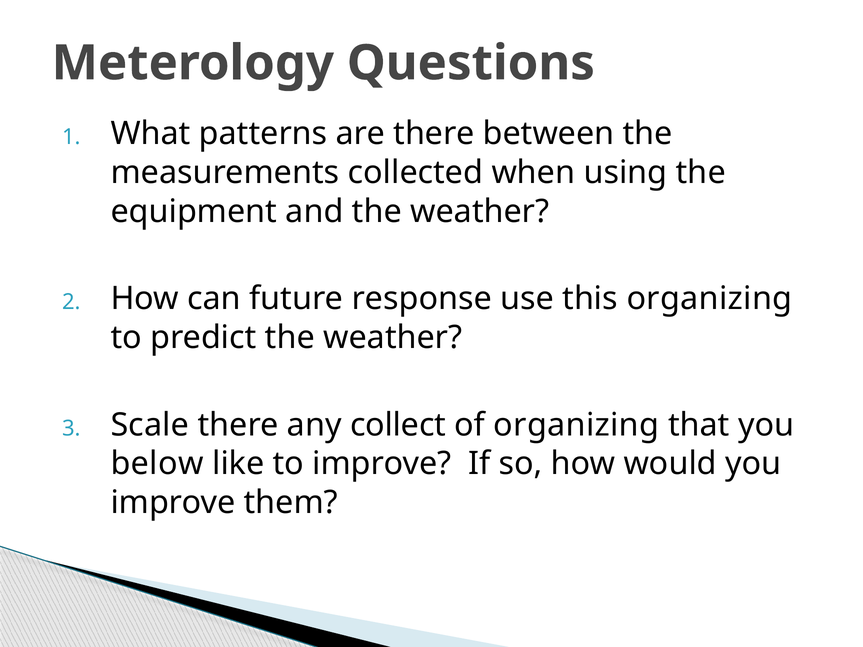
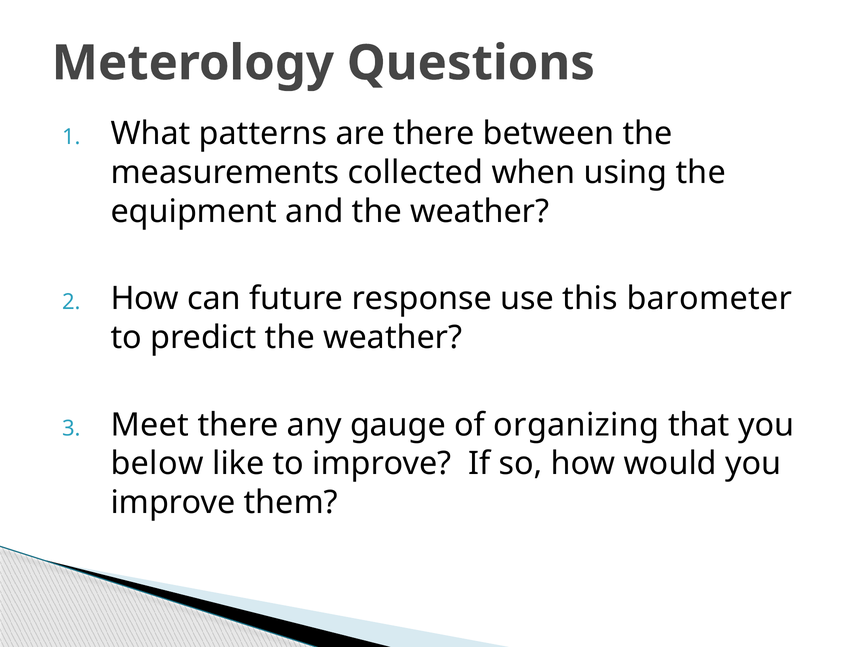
this organizing: organizing -> barometer
Scale: Scale -> Meet
collect: collect -> gauge
